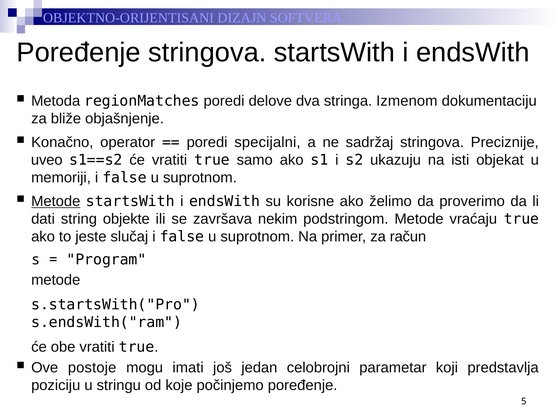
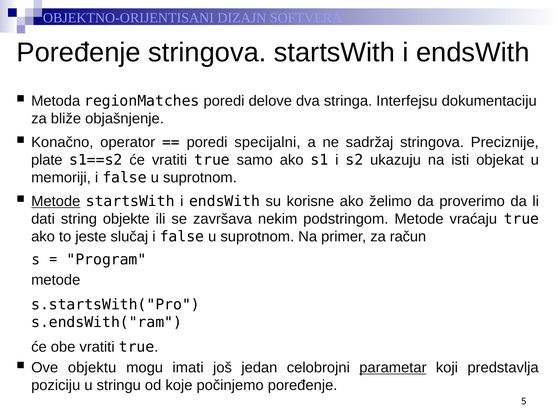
Izmenom: Izmenom -> Interfejsu
uveo: uveo -> plate
postoje: postoje -> objektu
parametar underline: none -> present
